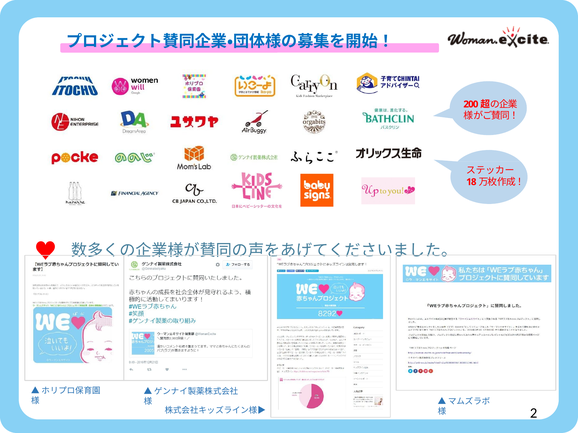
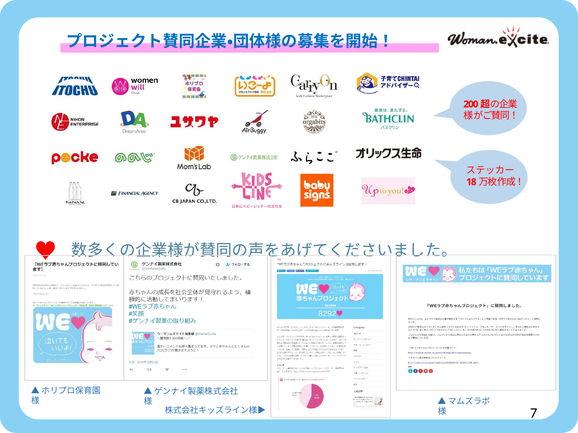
2: 2 -> 7
